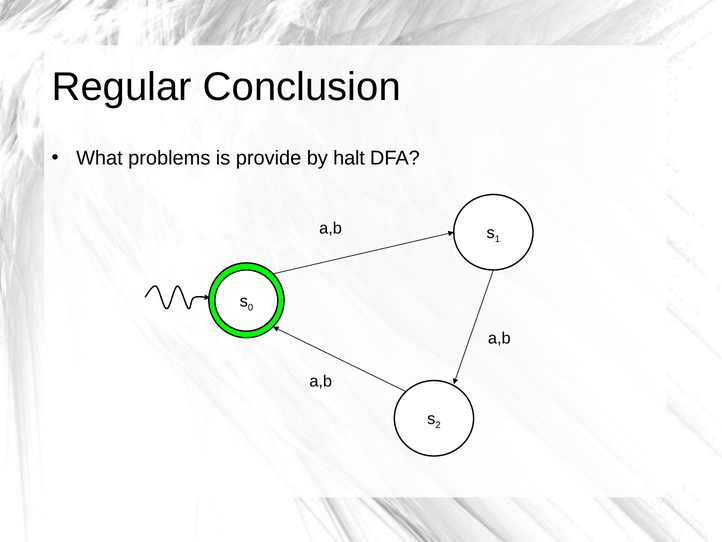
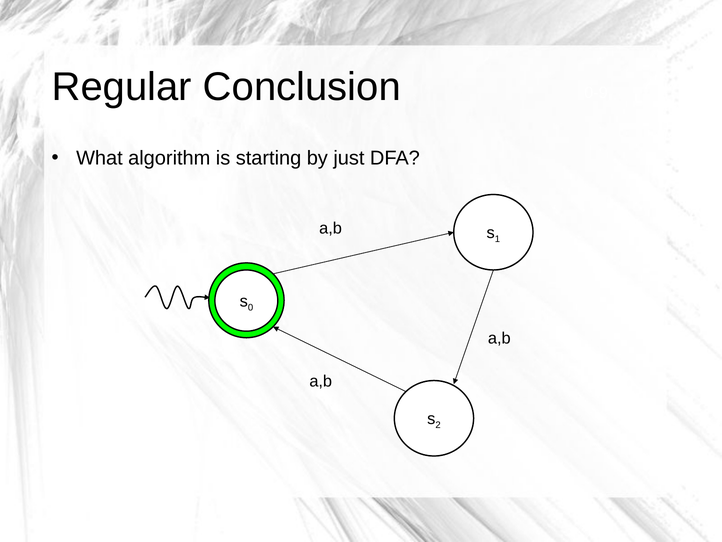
problems: problems -> algorithm
provide: provide -> starting
halt: halt -> just
